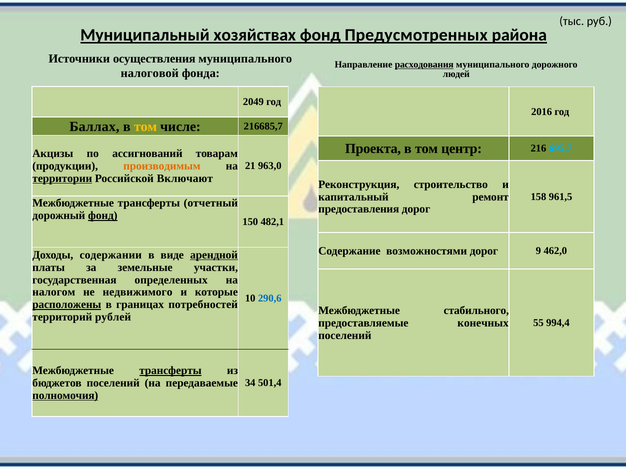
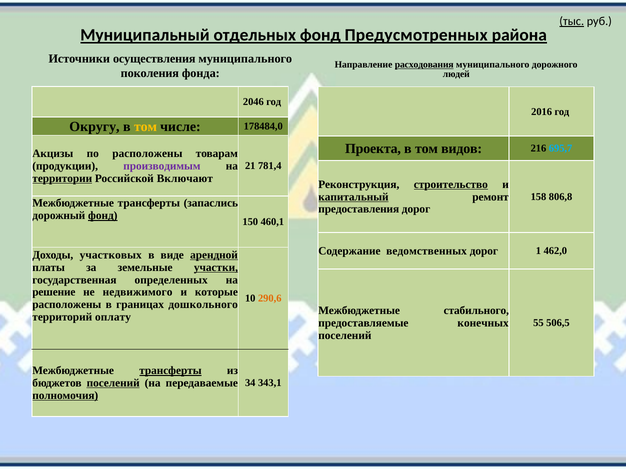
тыс underline: none -> present
хозяйствах: хозяйствах -> отдельных
налоговой: налоговой -> поколения
2049: 2049 -> 2046
Баллах: Баллах -> Округу
216685,7: 216685,7 -> 178484,0
центр: центр -> видов
по ассигнований: ассигнований -> расположены
производимым colour: orange -> purple
963,0: 963,0 -> 781,4
строительство underline: none -> present
капитальный underline: none -> present
961,5: 961,5 -> 806,8
отчетный: отчетный -> запаслись
482,1: 482,1 -> 460,1
возможностями: возможностями -> ведомственных
9: 9 -> 1
содержании: содержании -> участковых
участки underline: none -> present
налогом: налогом -> решение
290,6 colour: blue -> orange
расположены at (67, 305) underline: present -> none
потребностей: потребностей -> дошкольного
рублей: рублей -> оплату
994,4: 994,4 -> 506,5
поселений at (113, 383) underline: none -> present
501,4: 501,4 -> 343,1
